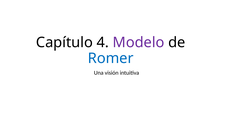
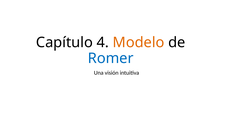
Modelo colour: purple -> orange
